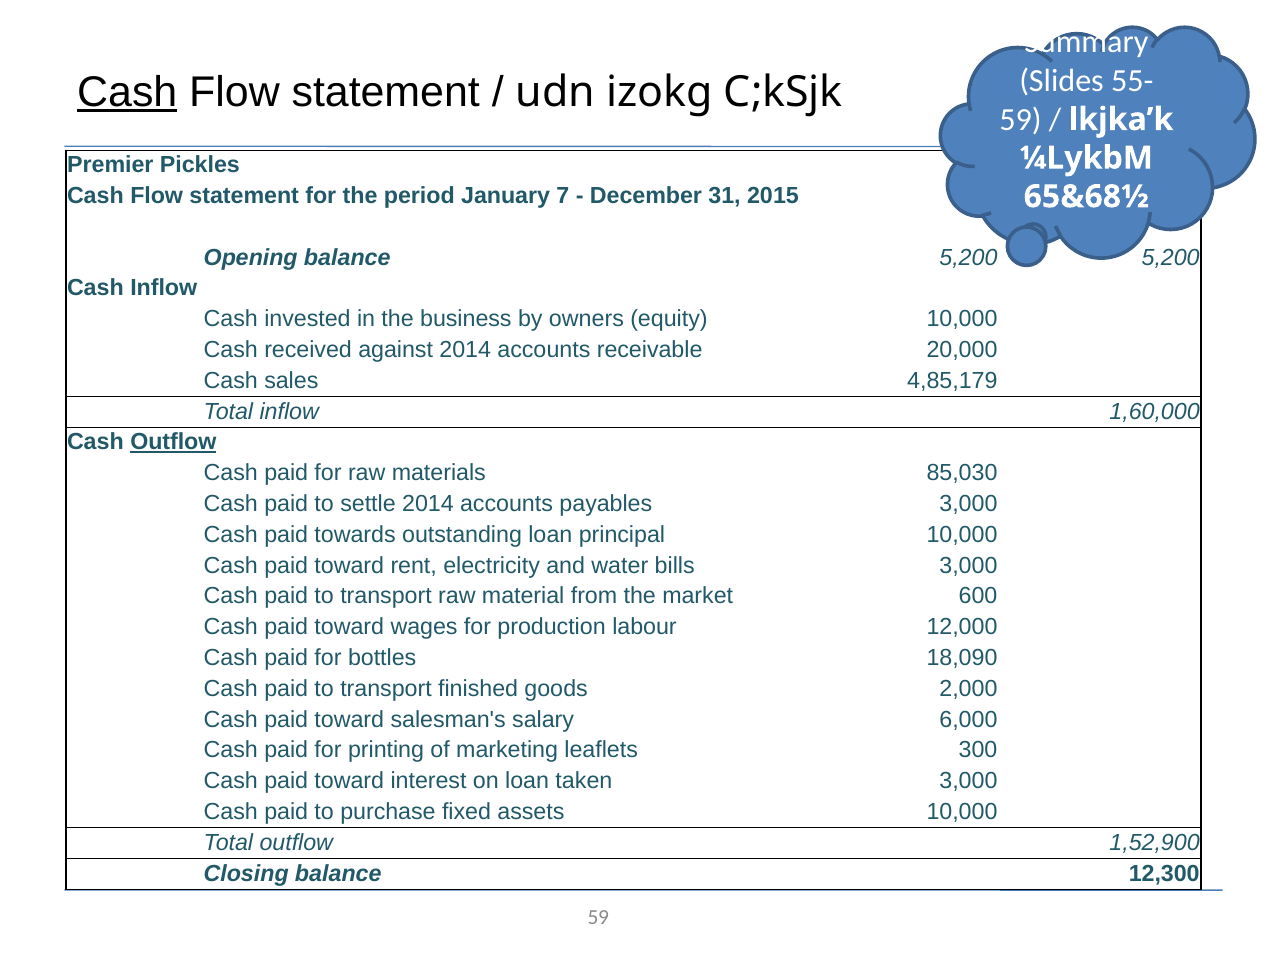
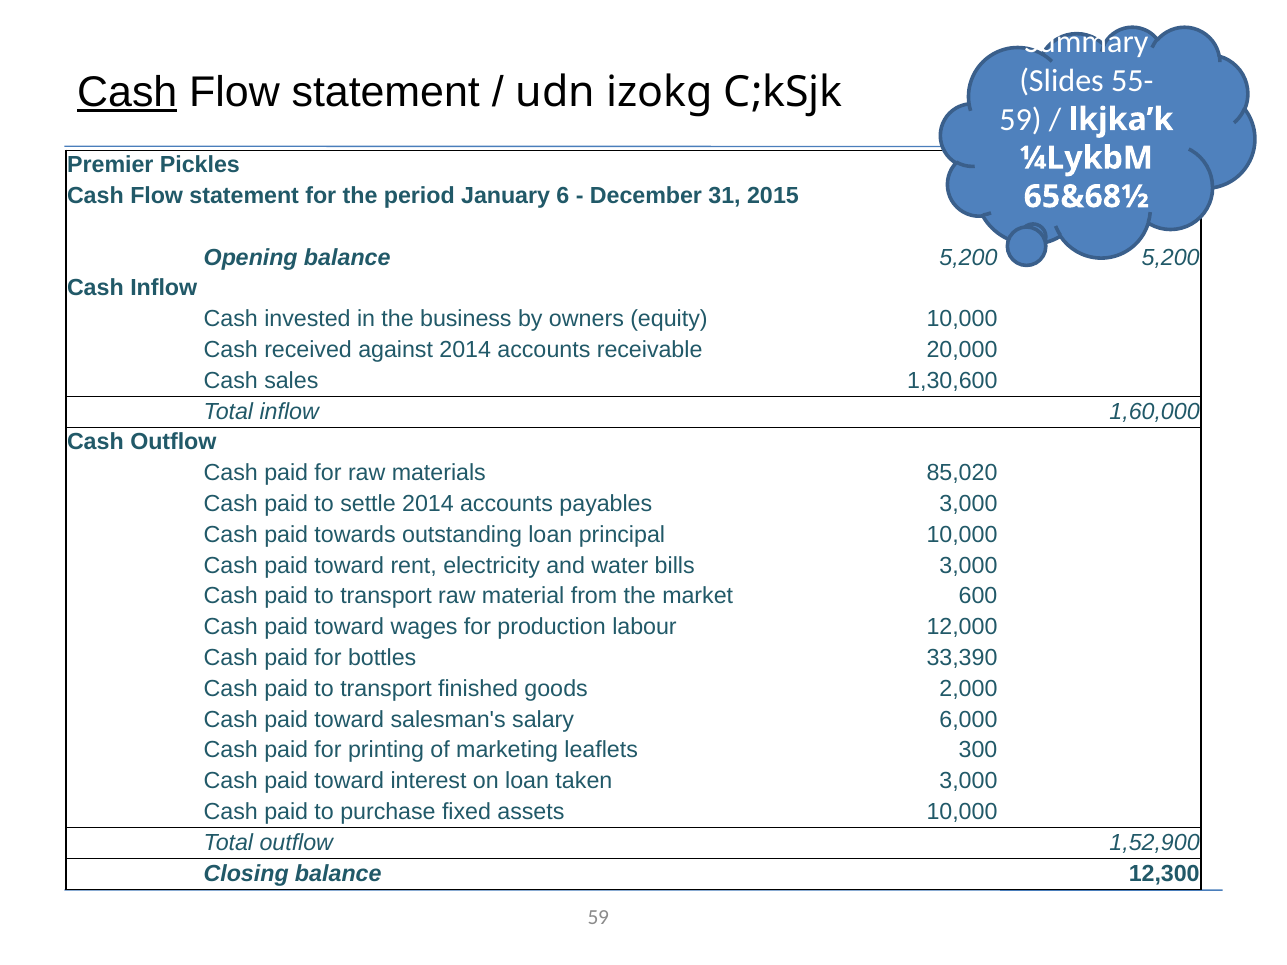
7: 7 -> 6
4,85,179: 4,85,179 -> 1,30,600
Outflow at (173, 442) underline: present -> none
85,030: 85,030 -> 85,020
18,090: 18,090 -> 33,390
